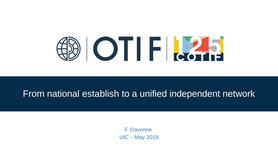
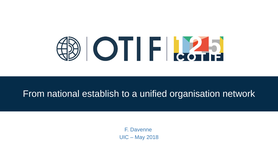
independent: independent -> organisation
